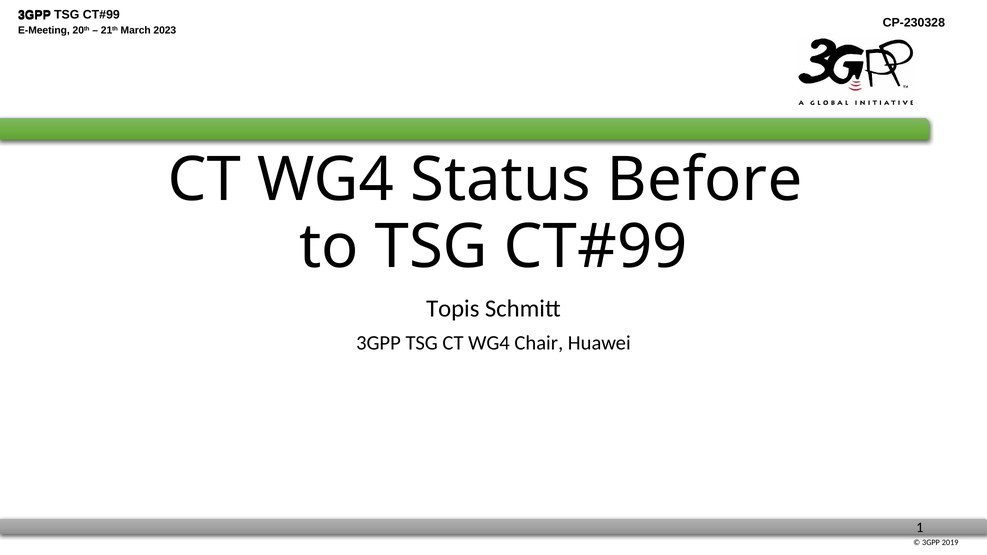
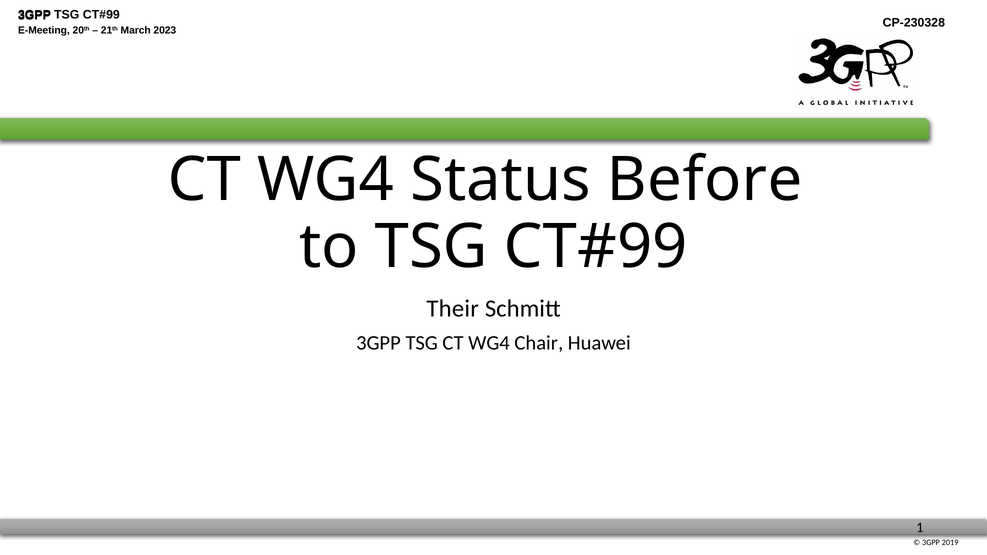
Topis: Topis -> Their
